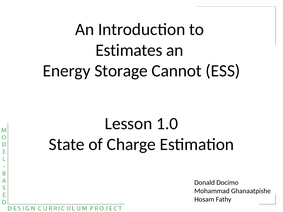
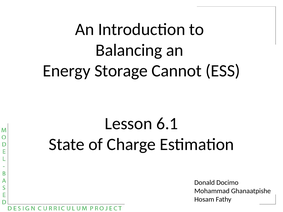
Estimates: Estimates -> Balancing
1.0: 1.0 -> 6.1
